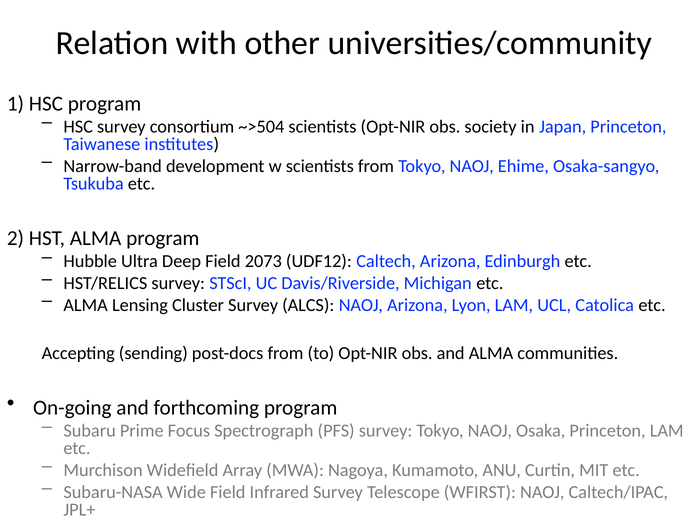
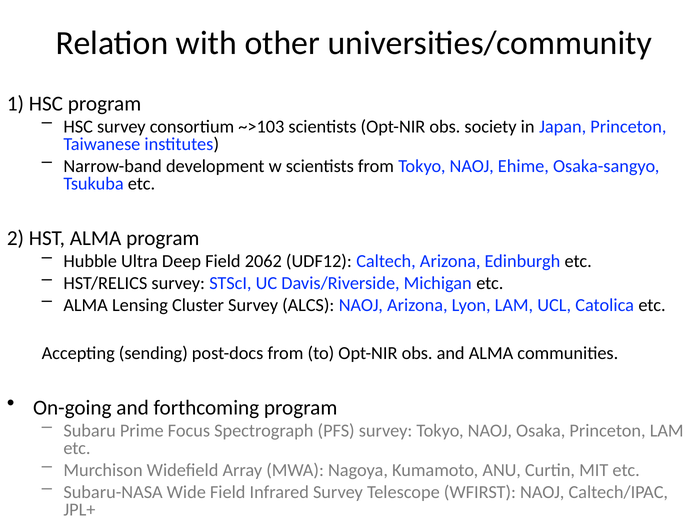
~>504: ~>504 -> ~>103
2073: 2073 -> 2062
